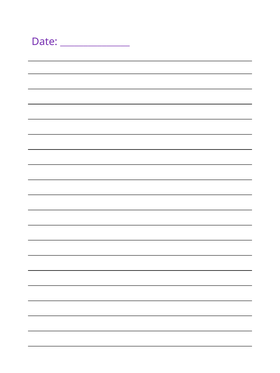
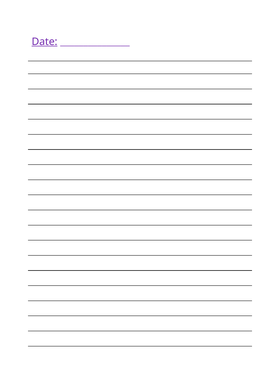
Date underline: none -> present
